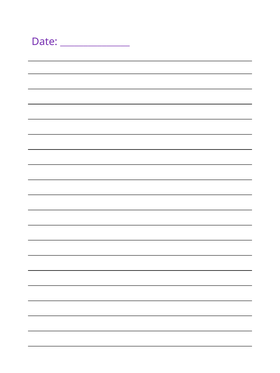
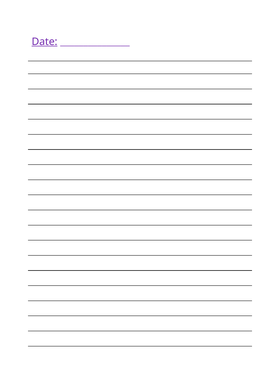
Date underline: none -> present
